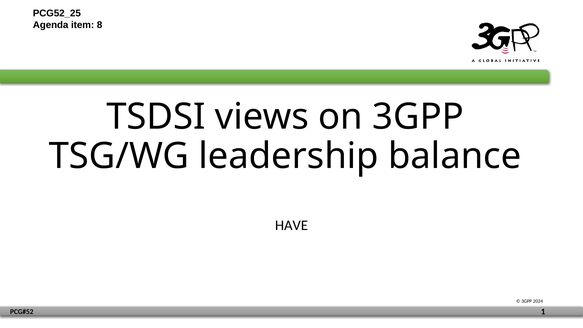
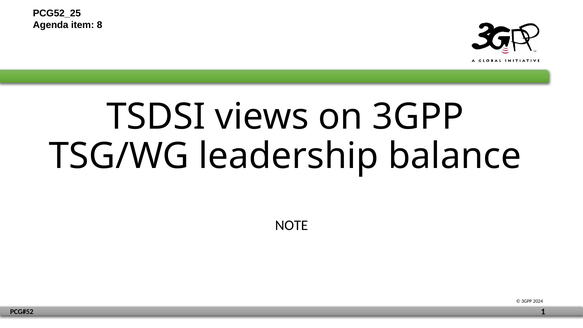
HAVE: HAVE -> NOTE
